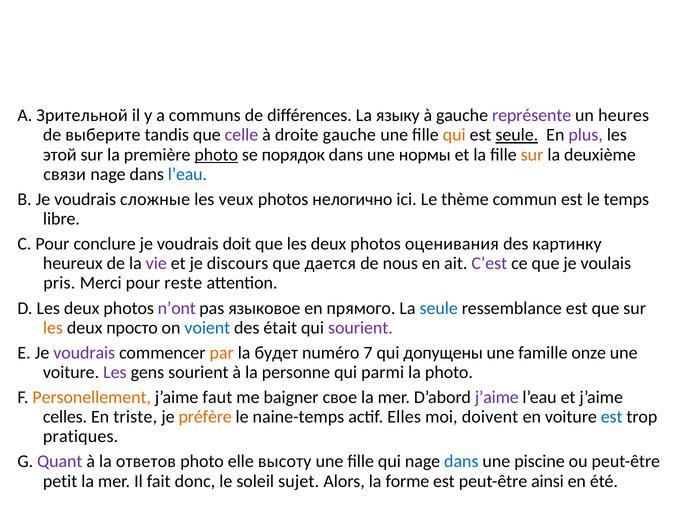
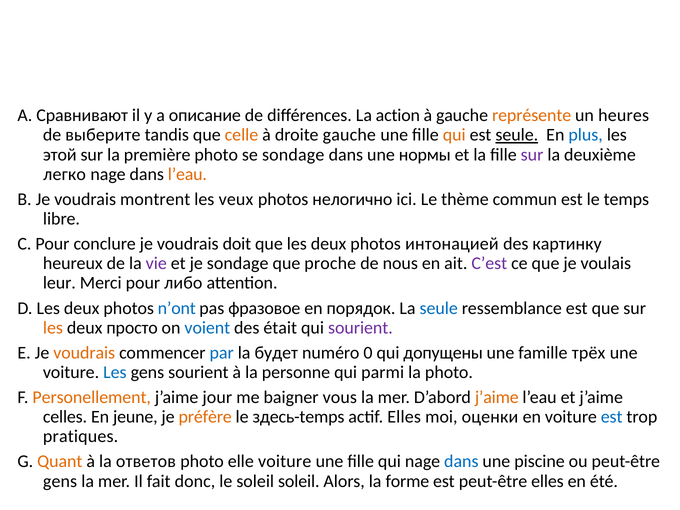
Зрительной: Зрительной -> Сравнивают
communs: communs -> описание
языку: языку -> action
représente colour: purple -> orange
celle colour: purple -> orange
plus colour: purple -> blue
photo at (216, 155) underline: present -> none
se порядок: порядок -> sondage
sur at (532, 155) colour: orange -> purple
связи: связи -> легко
l’eau at (187, 174) colour: blue -> orange
сложные: сложные -> montrent
оценивания: оценивания -> интонацией
je discours: discours -> sondage
дается: дается -> proche
pris: pris -> leur
reste: reste -> либо
n’ont colour: purple -> blue
языковое: языковое -> фразовое
прямого: прямого -> порядок
voudrais at (84, 353) colour: purple -> orange
par colour: orange -> blue
7: 7 -> 0
onze: onze -> трёх
Les at (115, 372) colour: purple -> blue
faut: faut -> jour
свое: свое -> vous
j’aime at (497, 397) colour: purple -> orange
triste: triste -> jeune
naine-temps: naine-temps -> здесь-temps
doivent: doivent -> оценки
Quant colour: purple -> orange
elle высоту: высоту -> voiture
petit at (60, 481): petit -> gens
soleil sujet: sujet -> soleil
peut-être ainsi: ainsi -> elles
